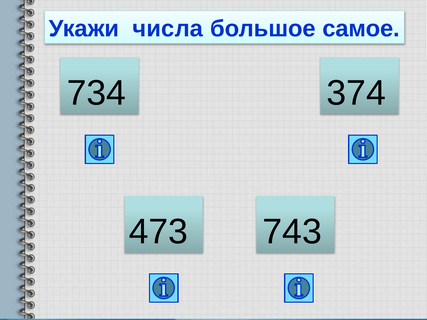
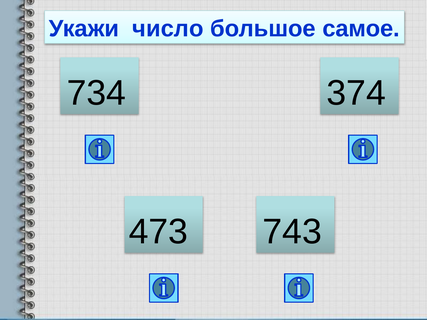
числа: числа -> число
